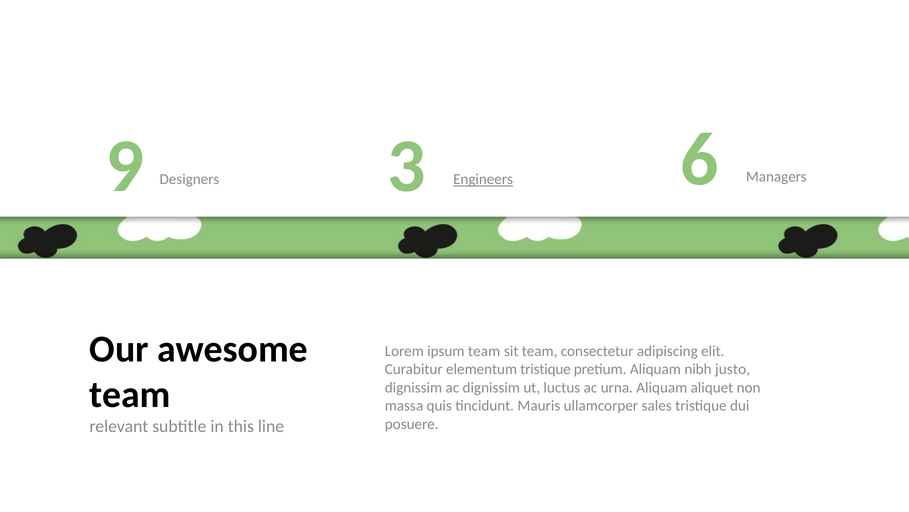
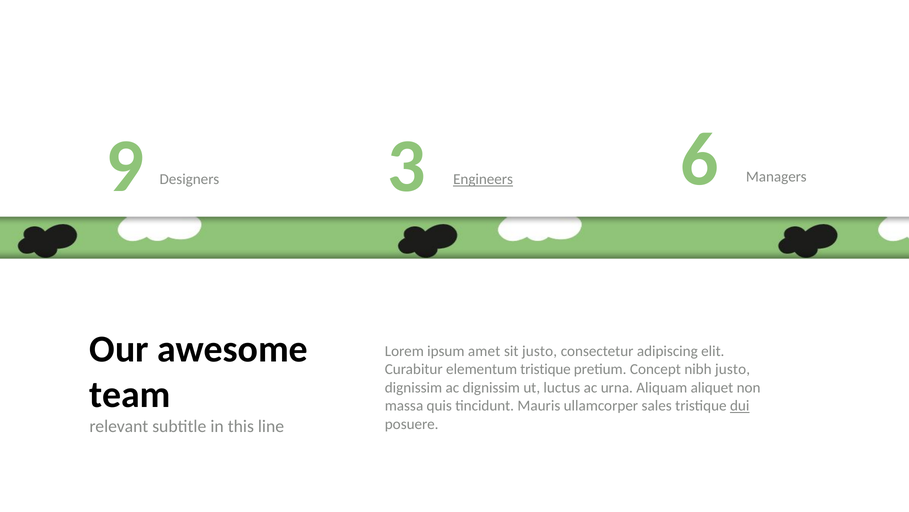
ipsum team: team -> amet
sit team: team -> justo
pretium Aliquam: Aliquam -> Concept
dui underline: none -> present
